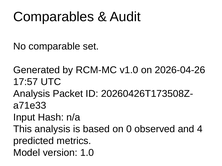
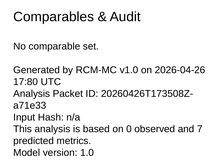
17:57: 17:57 -> 17:80
4: 4 -> 7
